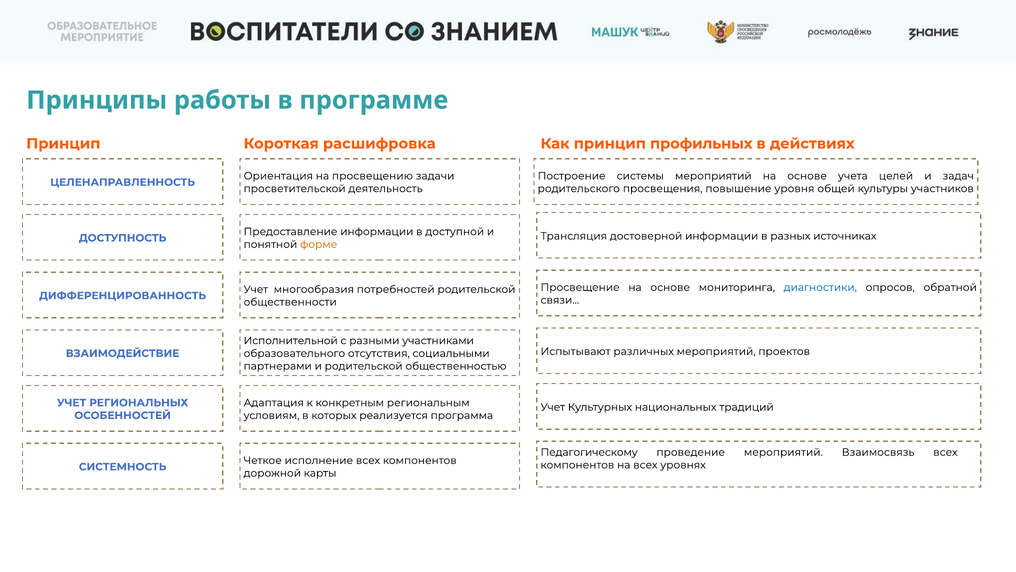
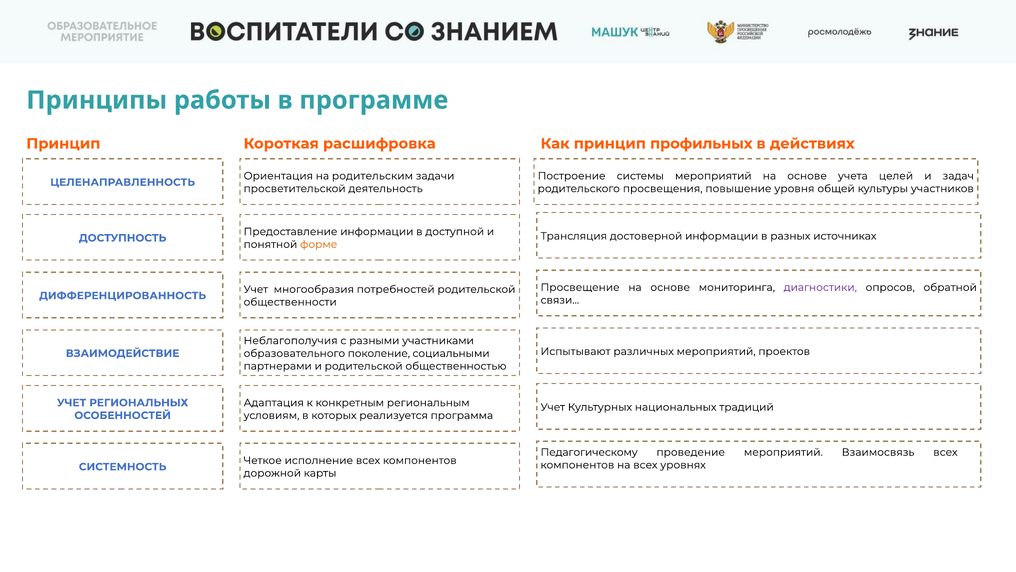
просвещению: просвещению -> родительским
диагностики colour: blue -> purple
Исполнительной: Исполнительной -> Неблагополучия
отсутствия: отсутствия -> поколение
